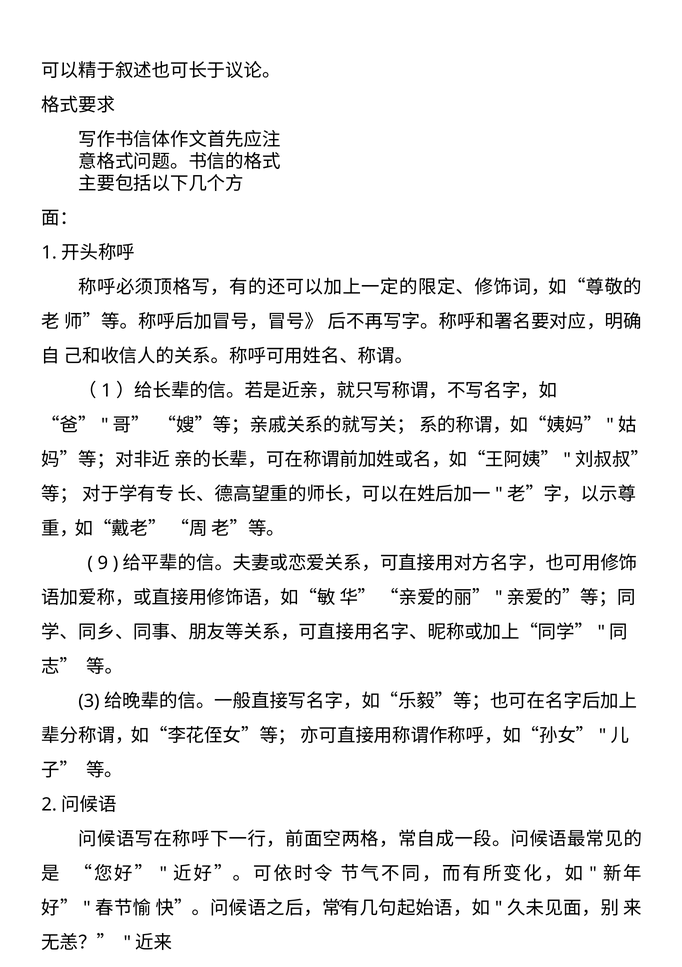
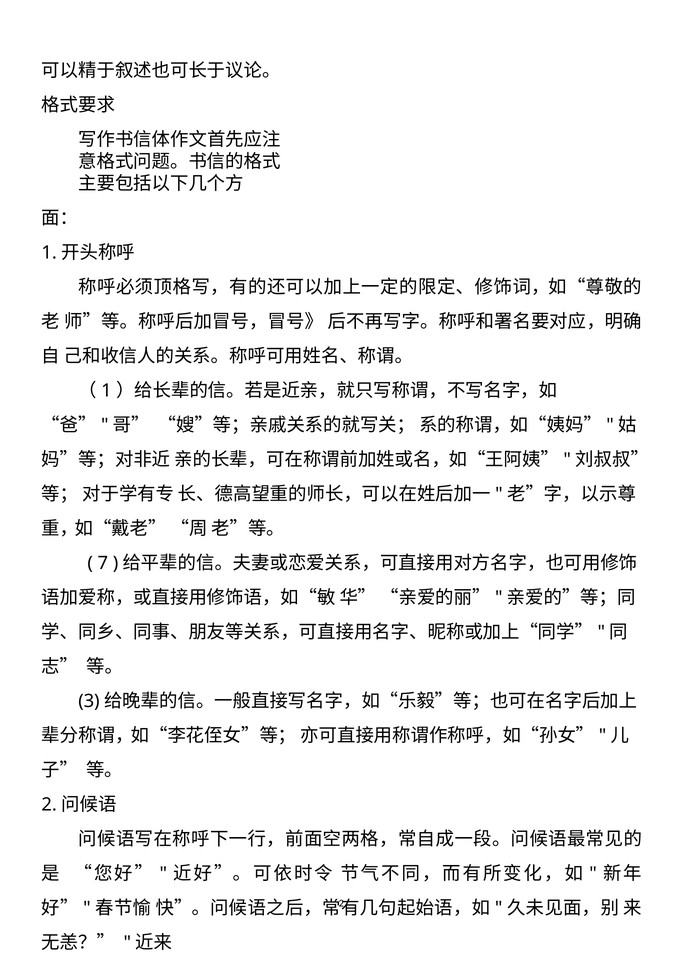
9: 9 -> 7
